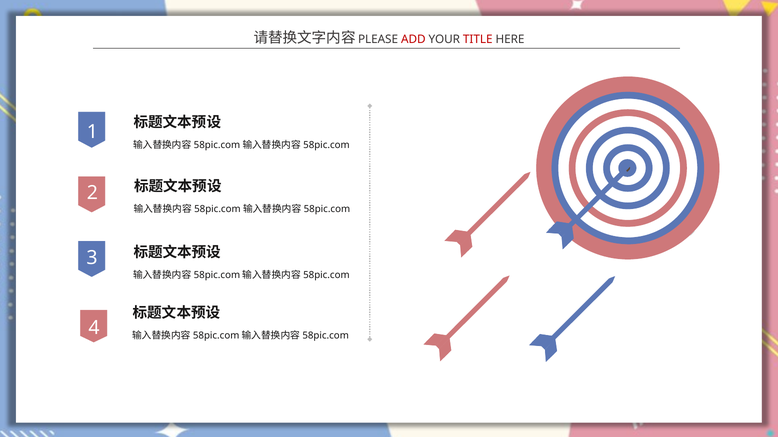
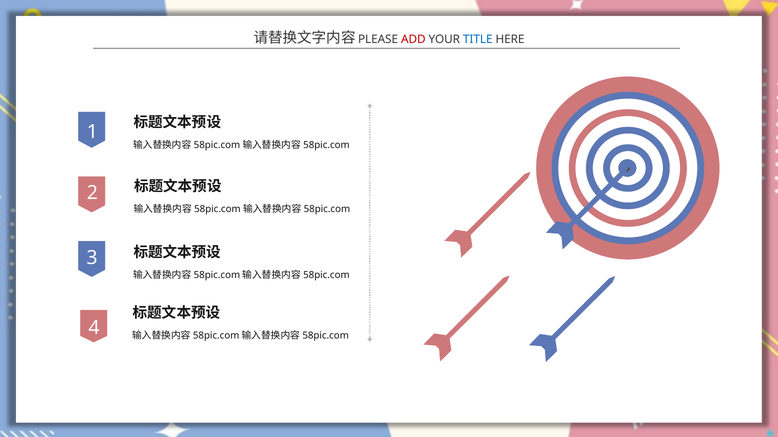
TITLE colour: red -> blue
